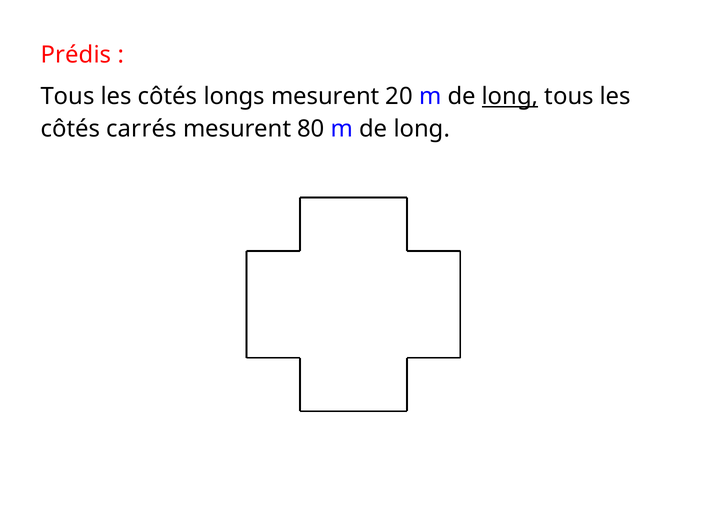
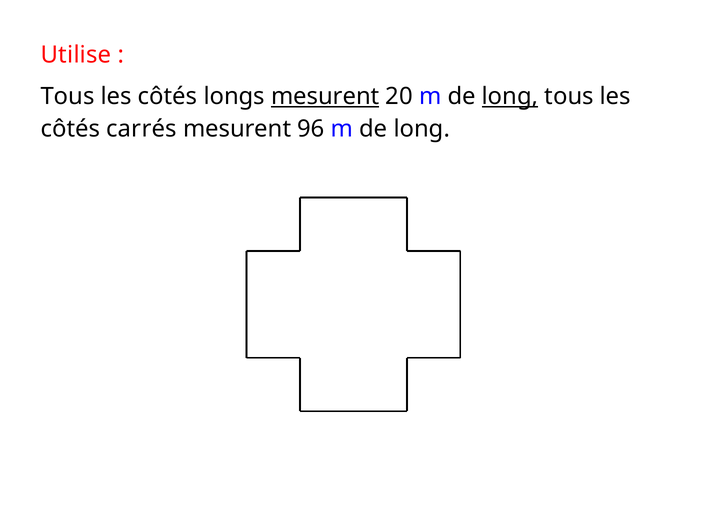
Prédis: Prédis -> Utilise
mesurent at (325, 96) underline: none -> present
80: 80 -> 96
